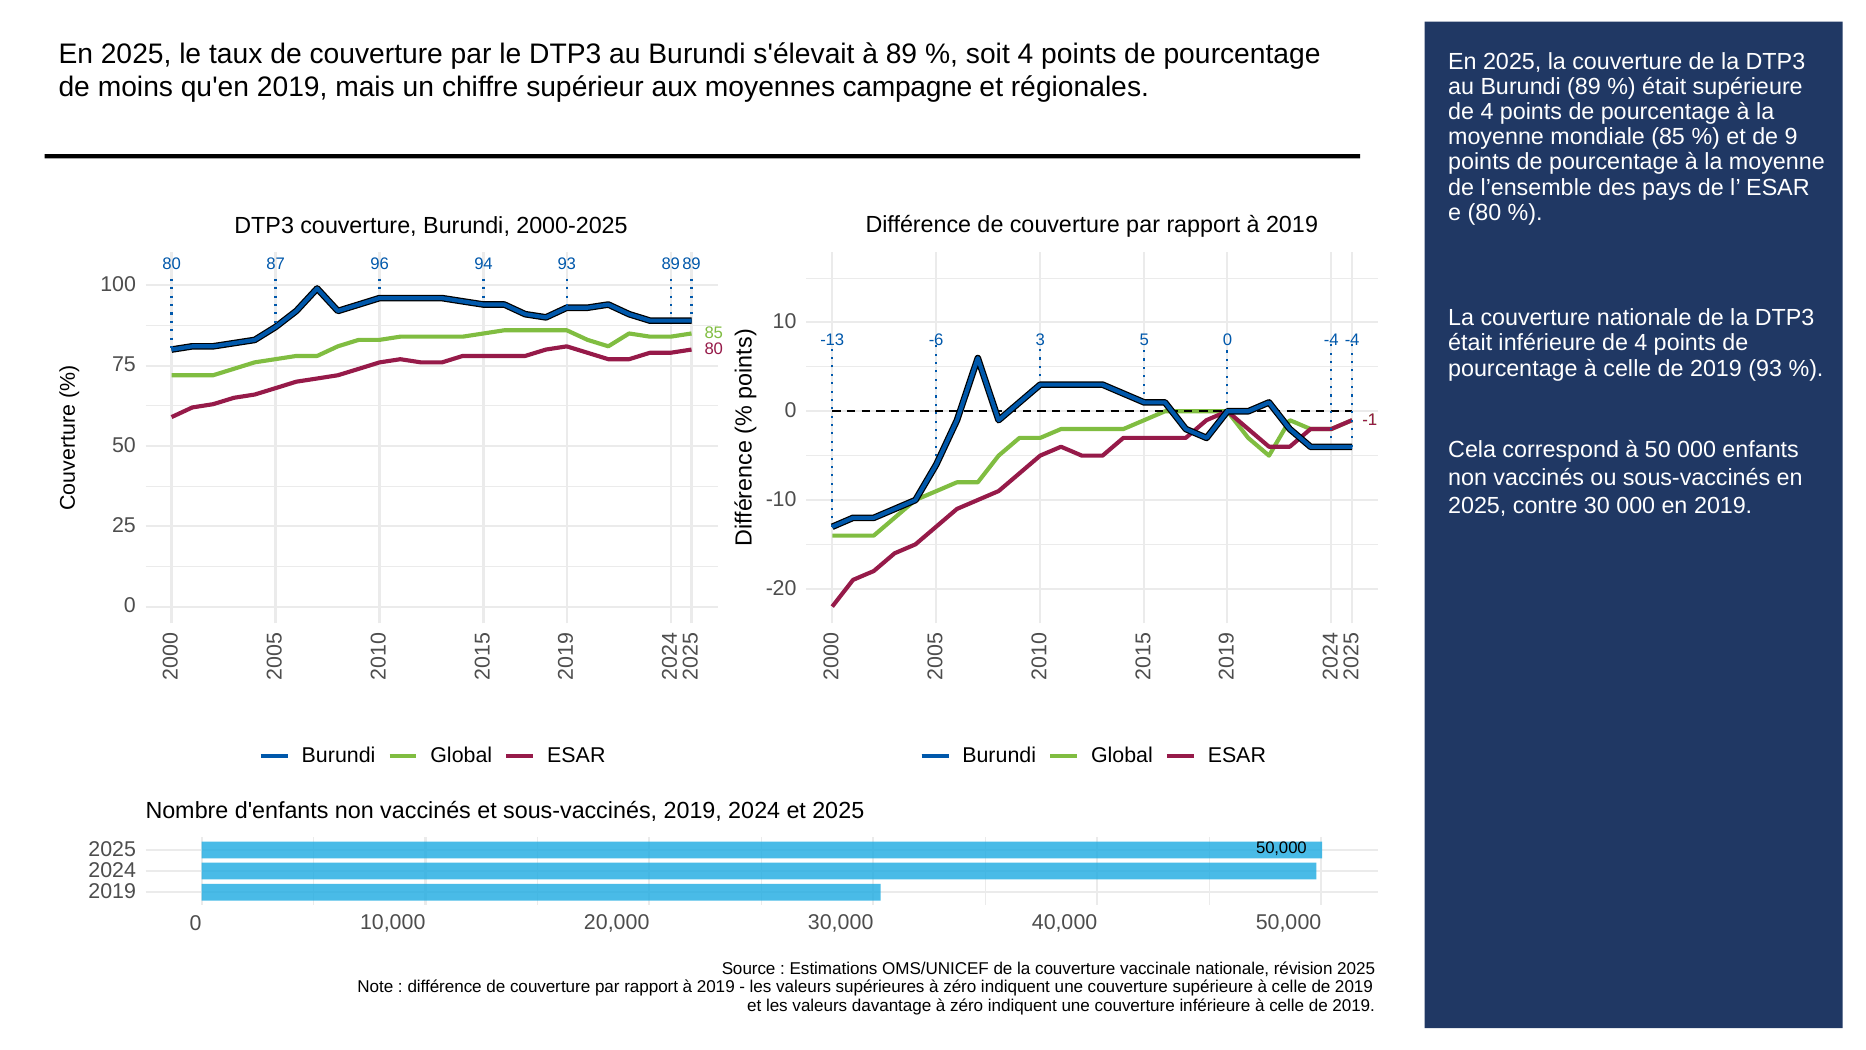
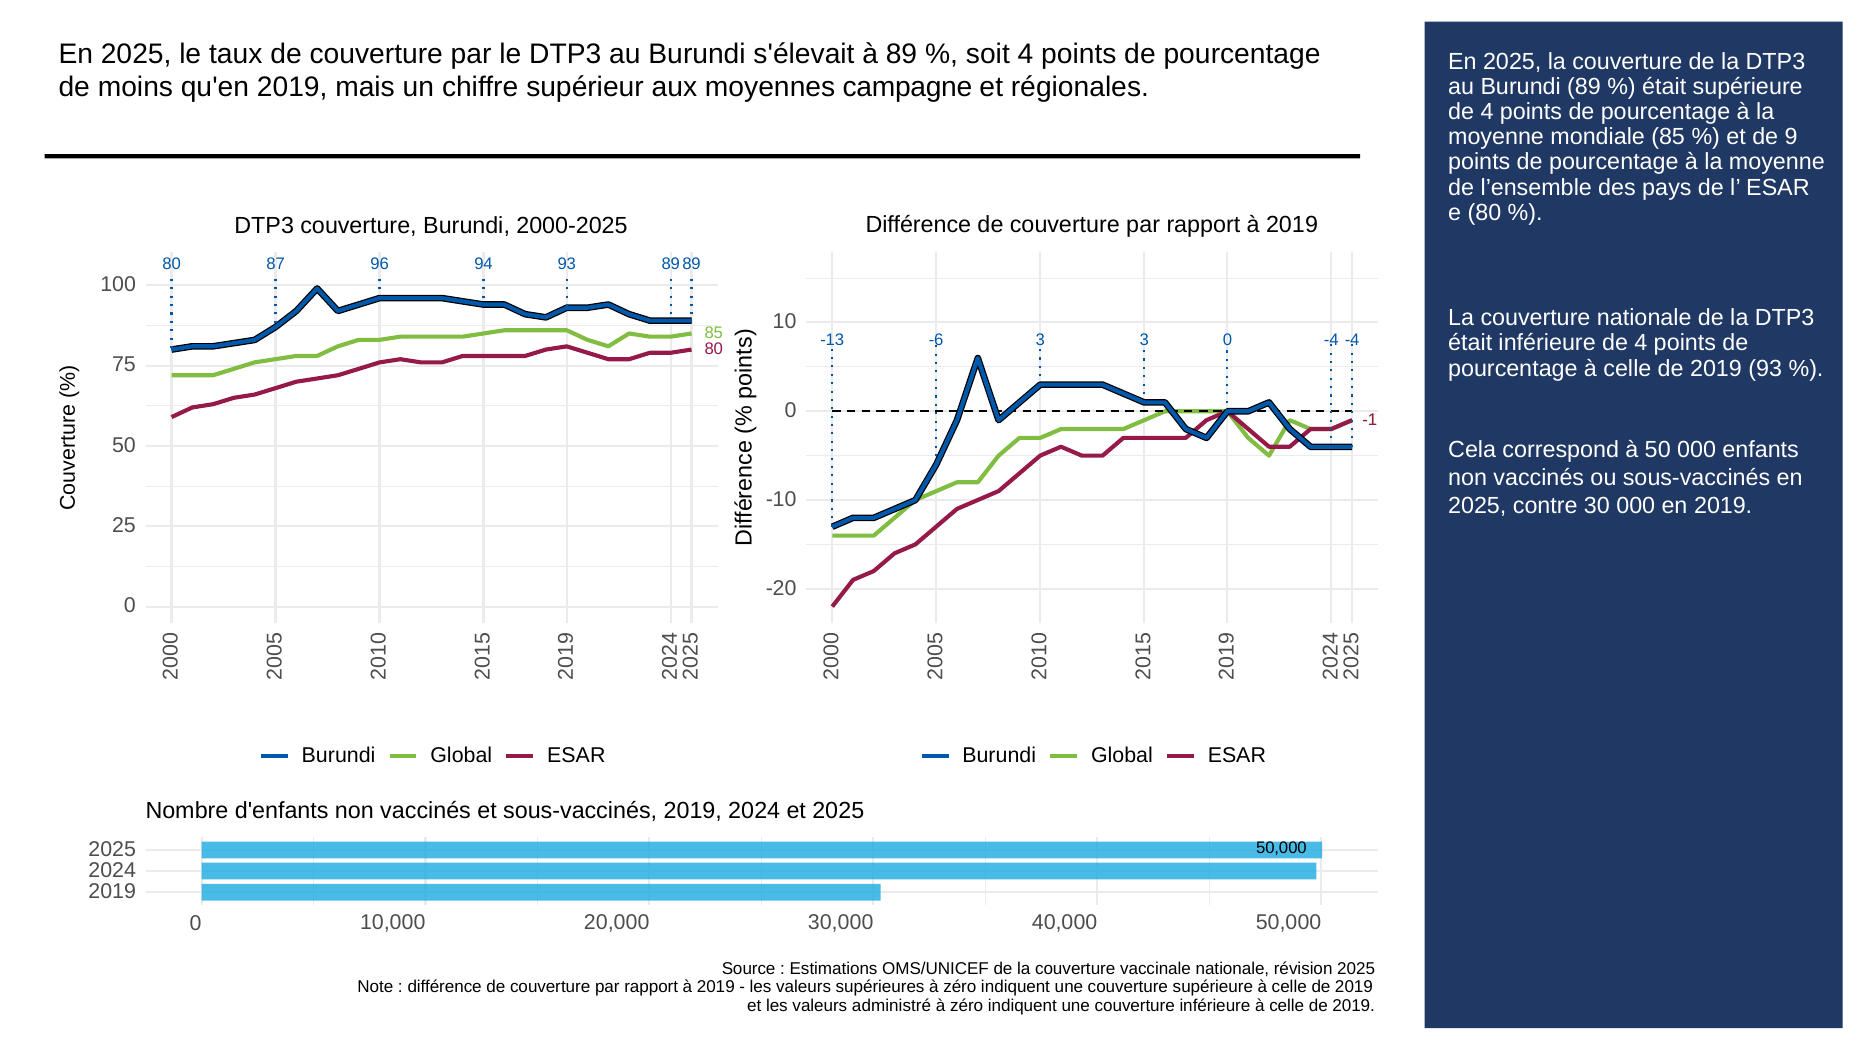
3 5: 5 -> 3
davantage: davantage -> administré
